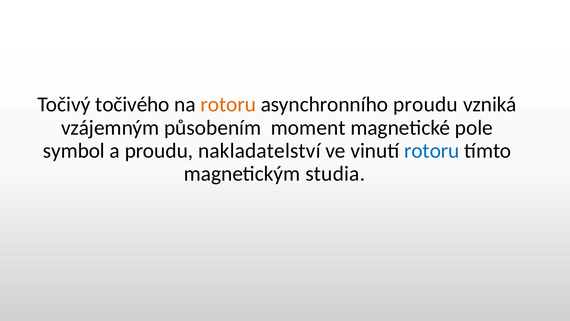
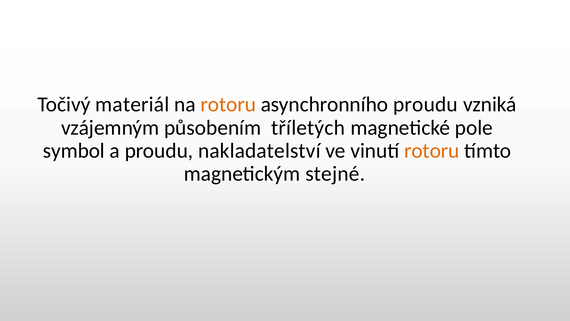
točivého: točivého -> materiál
moment: moment -> tříletých
rotoru at (432, 151) colour: blue -> orange
studia: studia -> stejné
